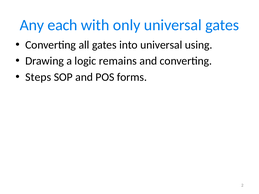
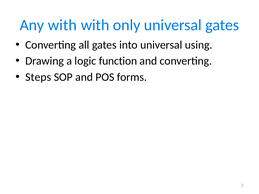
Any each: each -> with
remains: remains -> function
